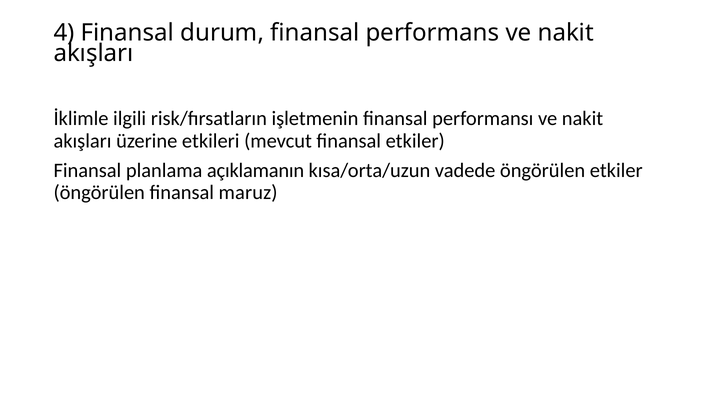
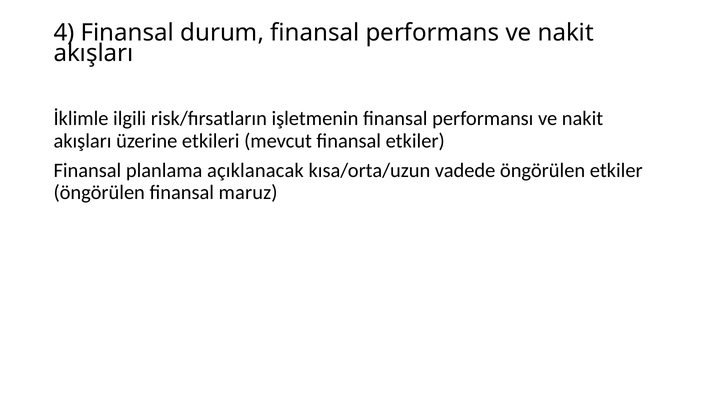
açıklamanın: açıklamanın -> açıklanacak
